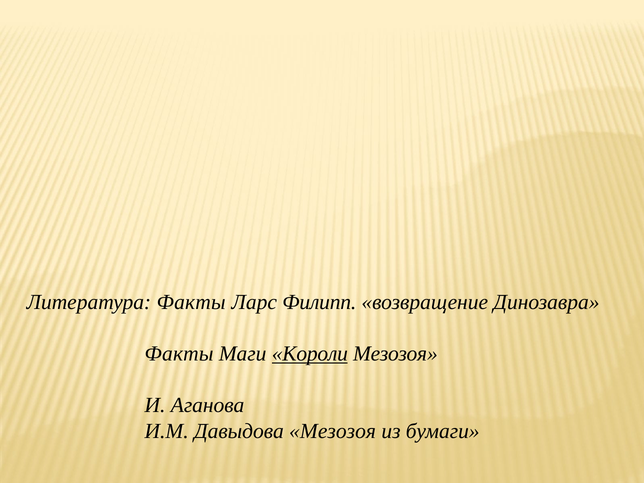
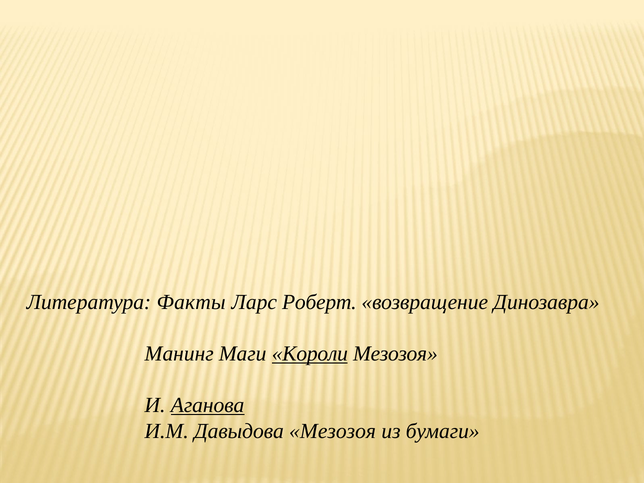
Филипп: Филипп -> Роберт
Факты at (179, 354): Факты -> Манинг
Аганова underline: none -> present
